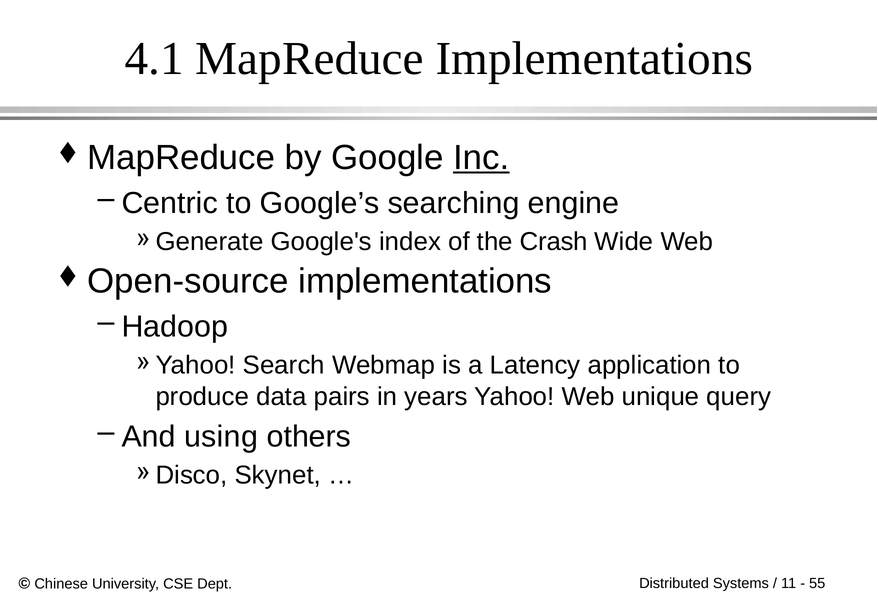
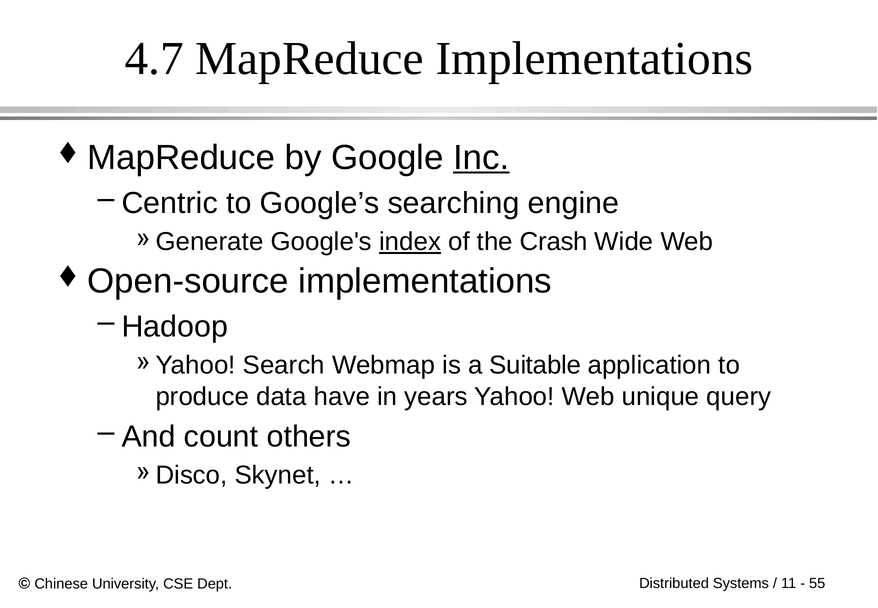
4.1: 4.1 -> 4.7
index underline: none -> present
Latency: Latency -> Suitable
pairs: pairs -> have
using: using -> count
